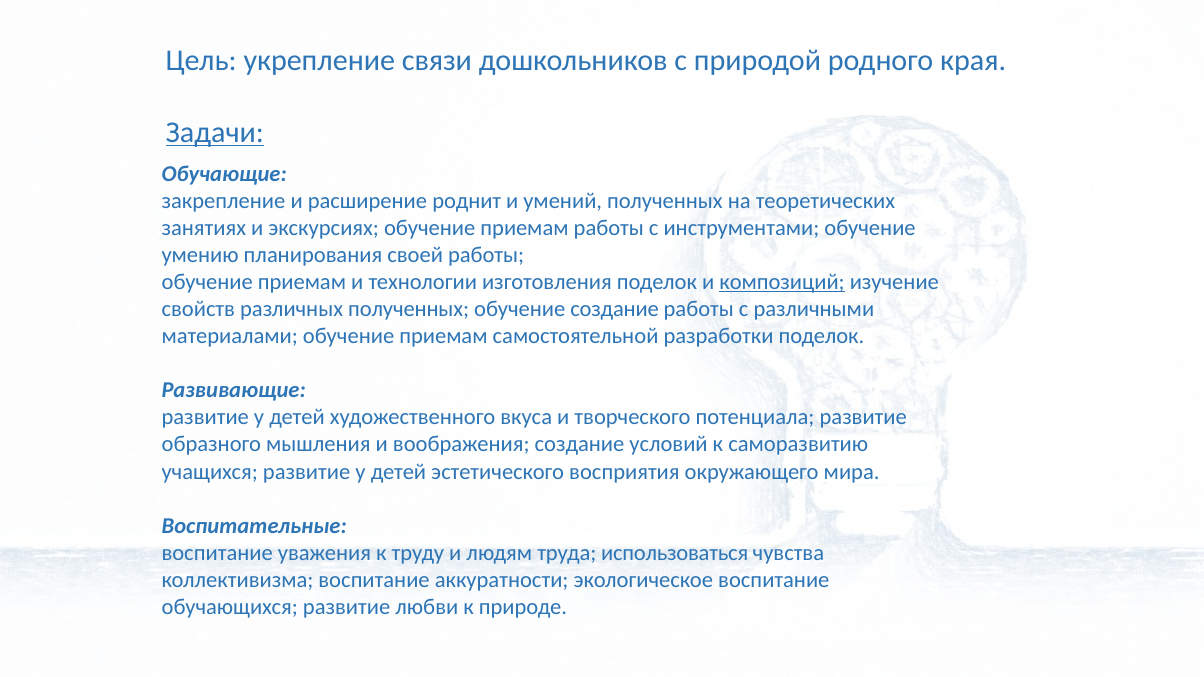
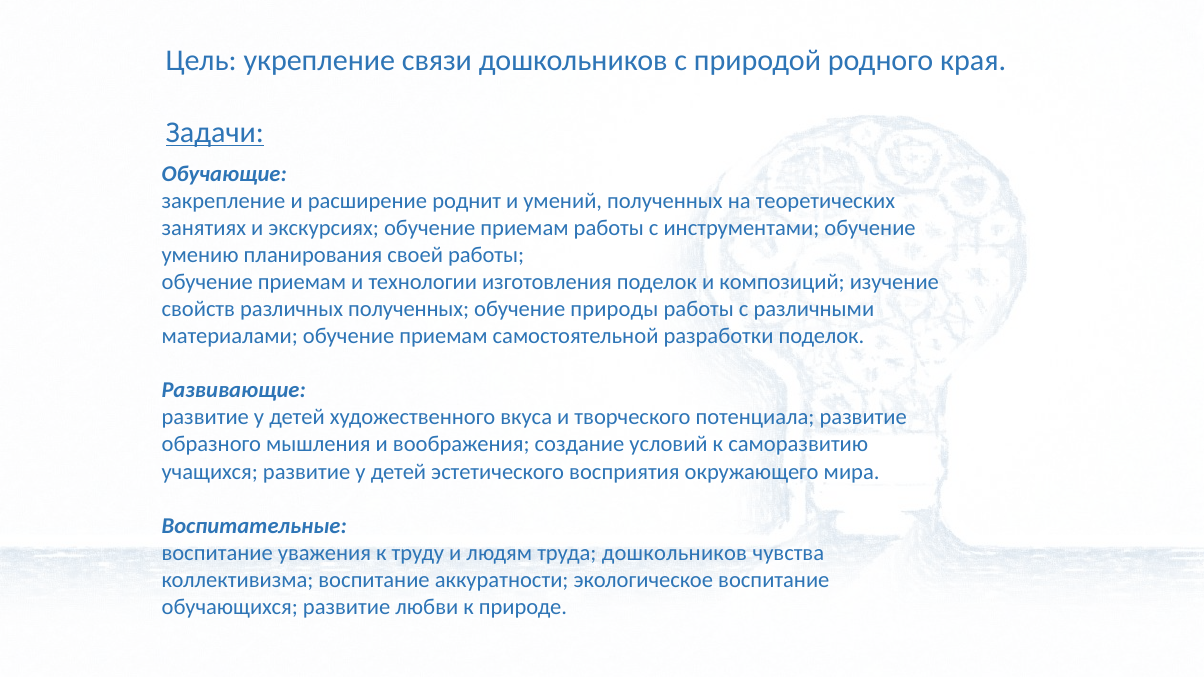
композиций underline: present -> none
обучение создание: создание -> природы
труда использоваться: использоваться -> дошкольников
